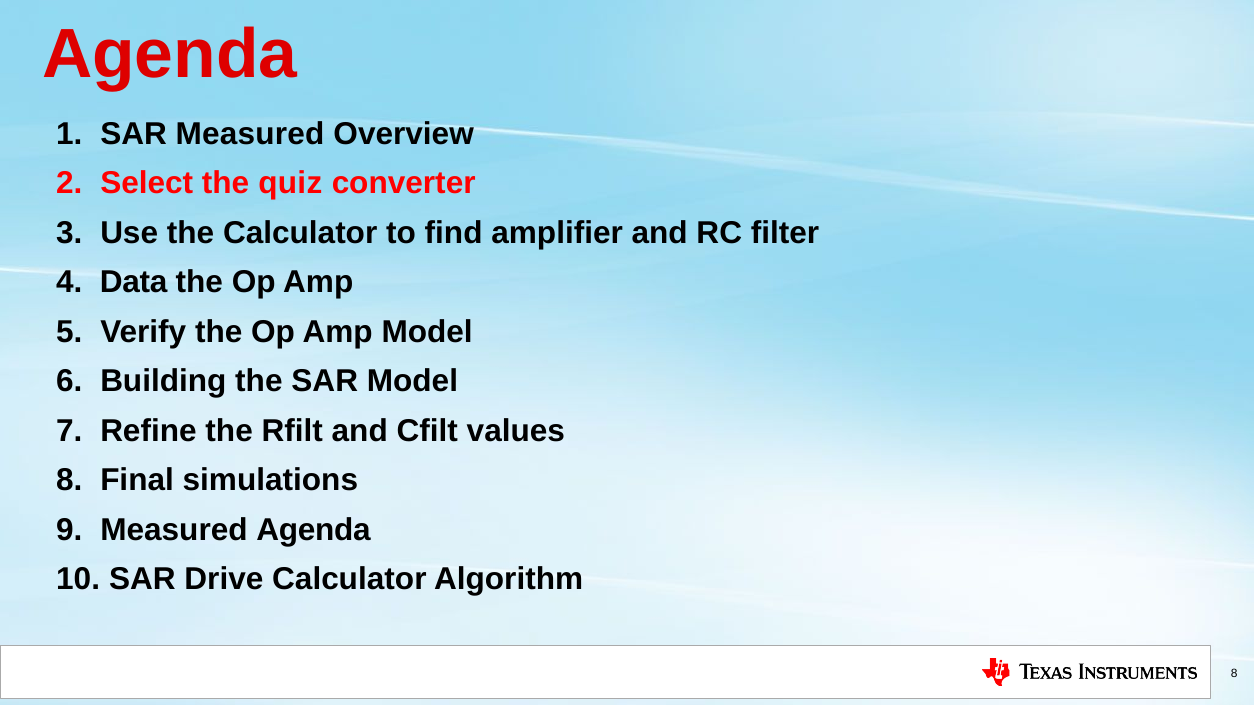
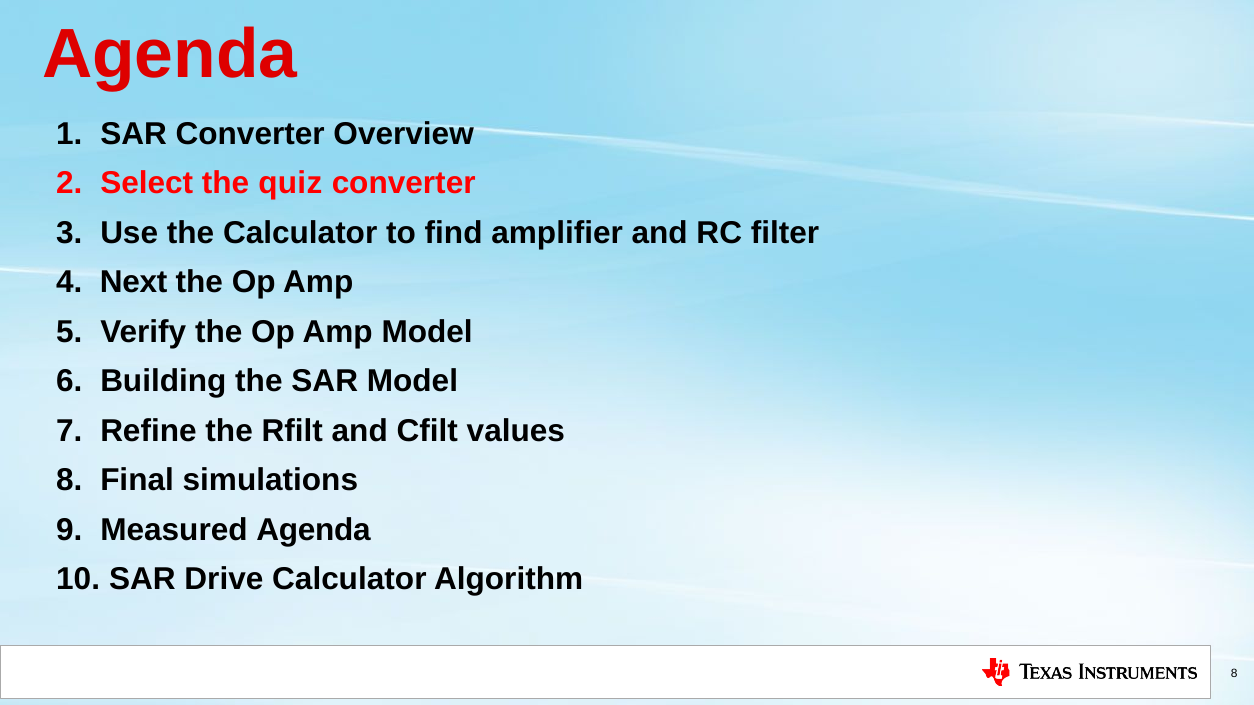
SAR Measured: Measured -> Converter
Data: Data -> Next
